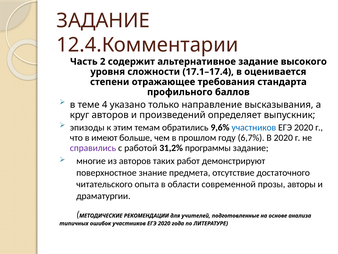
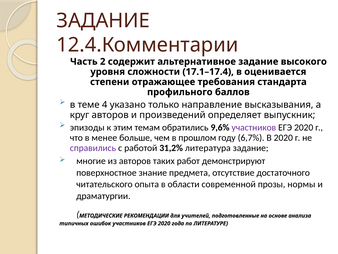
участников at (254, 127) colour: blue -> purple
имеют: имеют -> менее
программы: программы -> литература
авторы: авторы -> нормы
